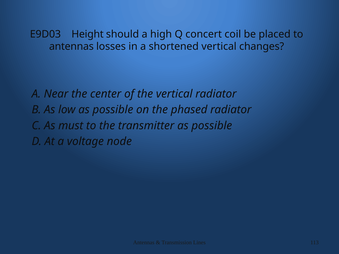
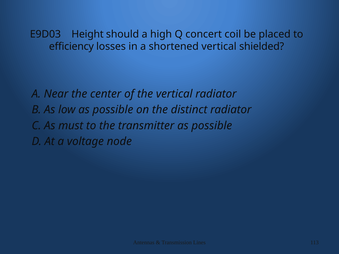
antennas at (71, 47): antennas -> efficiency
changes: changes -> shielded
phased: phased -> distinct
